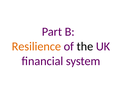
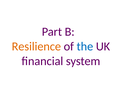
the colour: black -> blue
